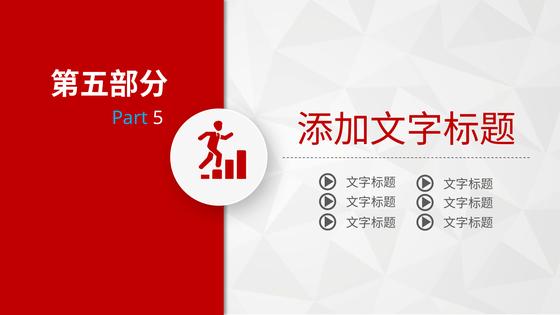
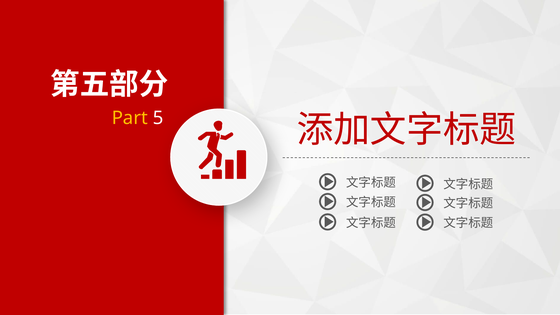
Part colour: light blue -> yellow
